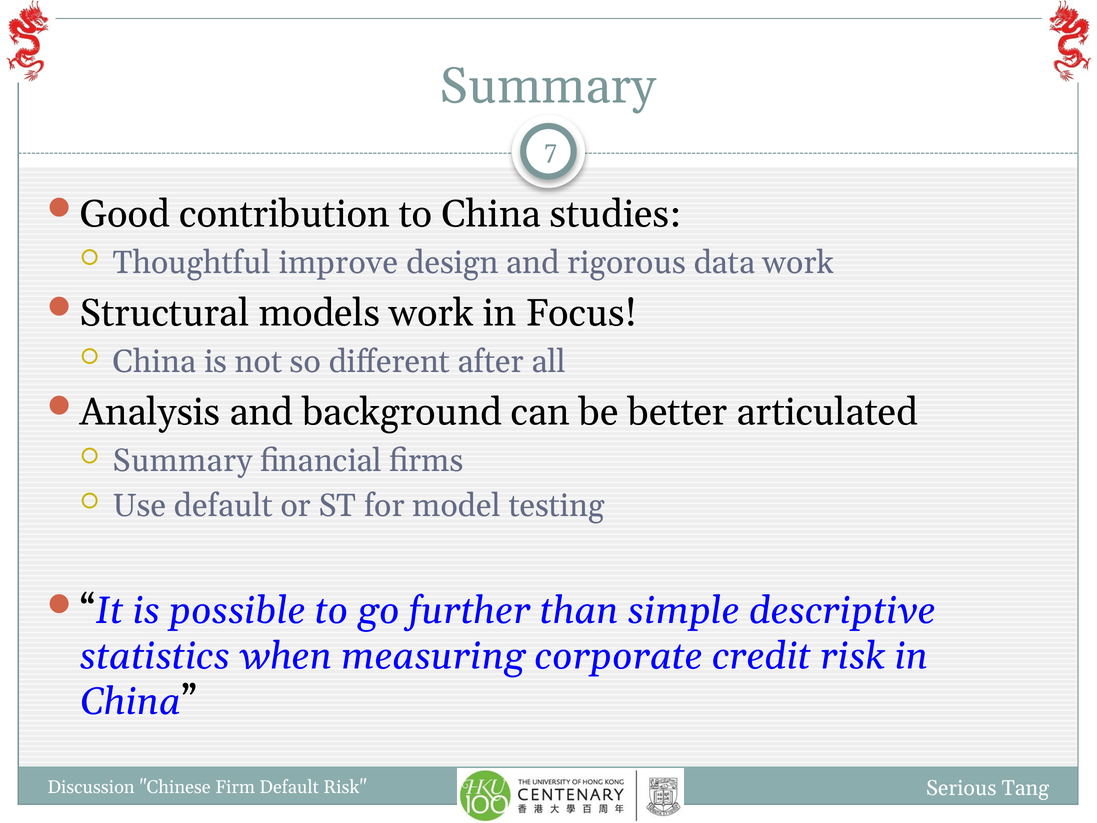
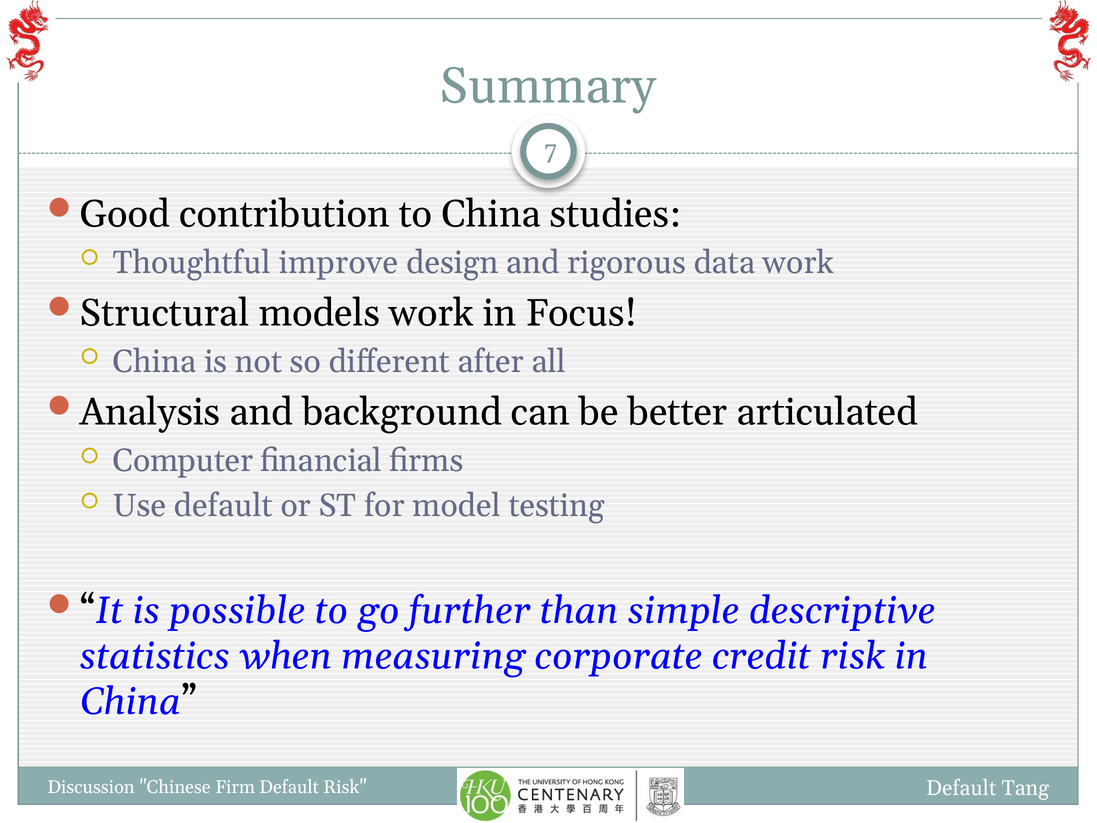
Summary at (183, 461): Summary -> Computer
Serious at (961, 788): Serious -> Default
